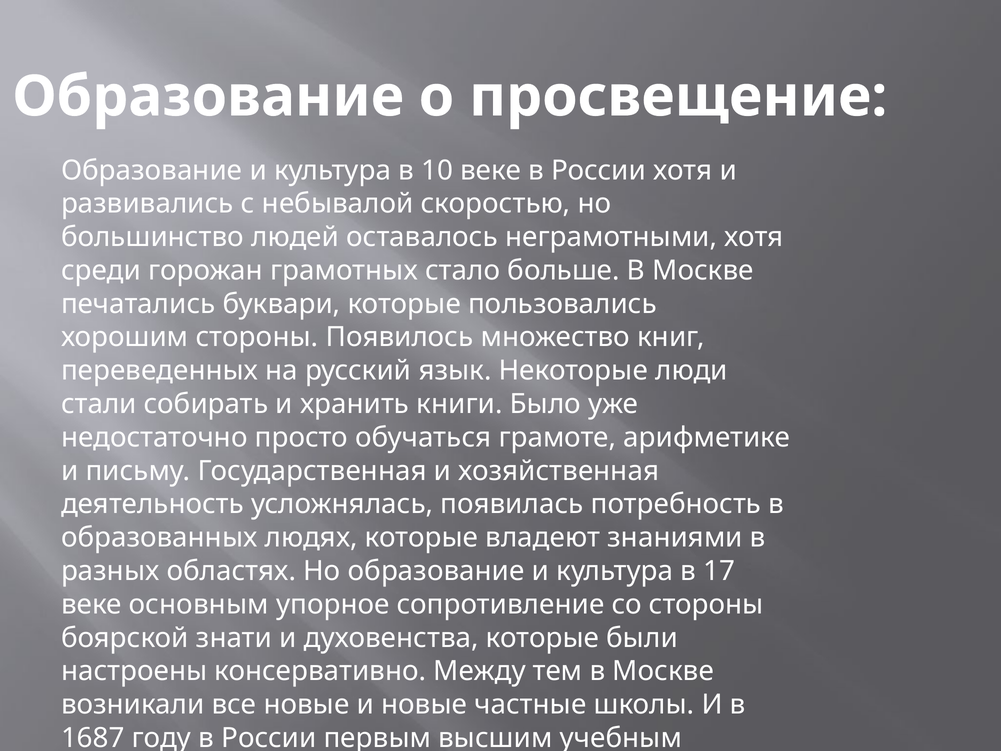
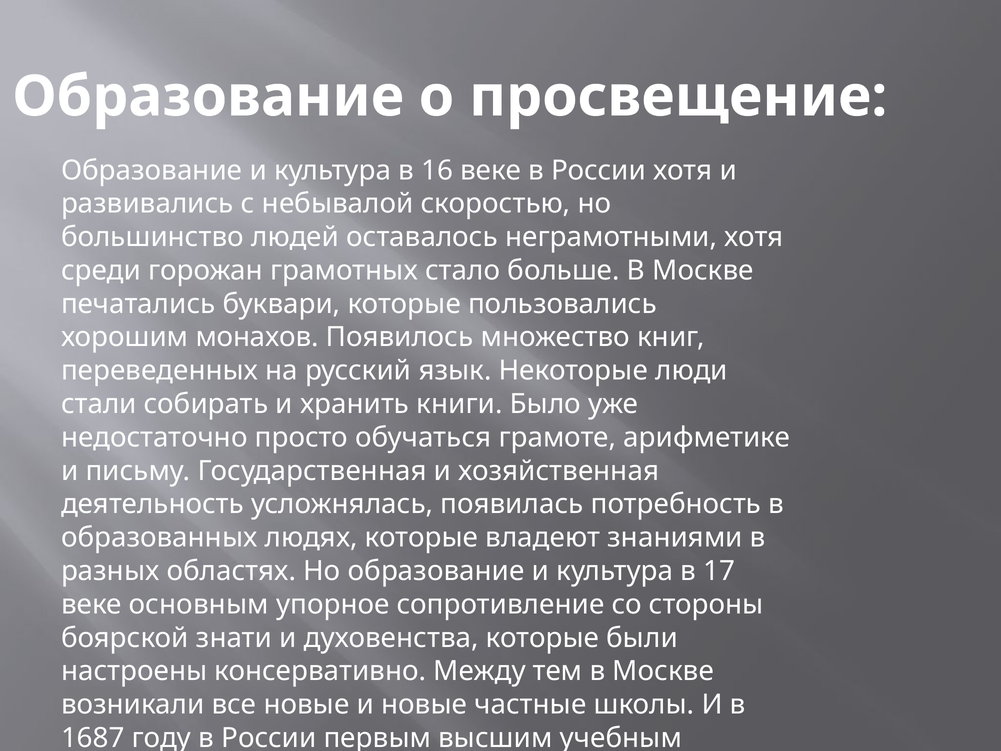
10: 10 -> 16
хорошим стороны: стороны -> монахов
